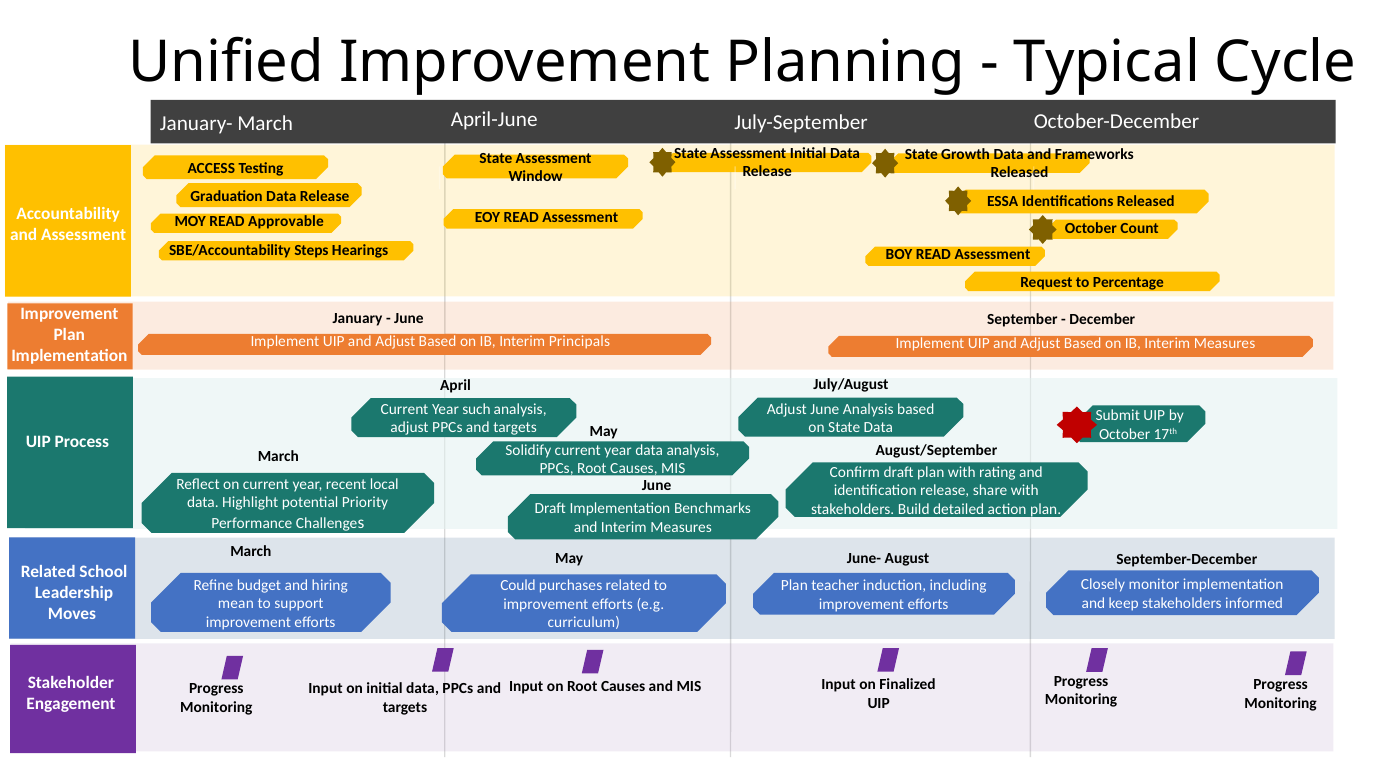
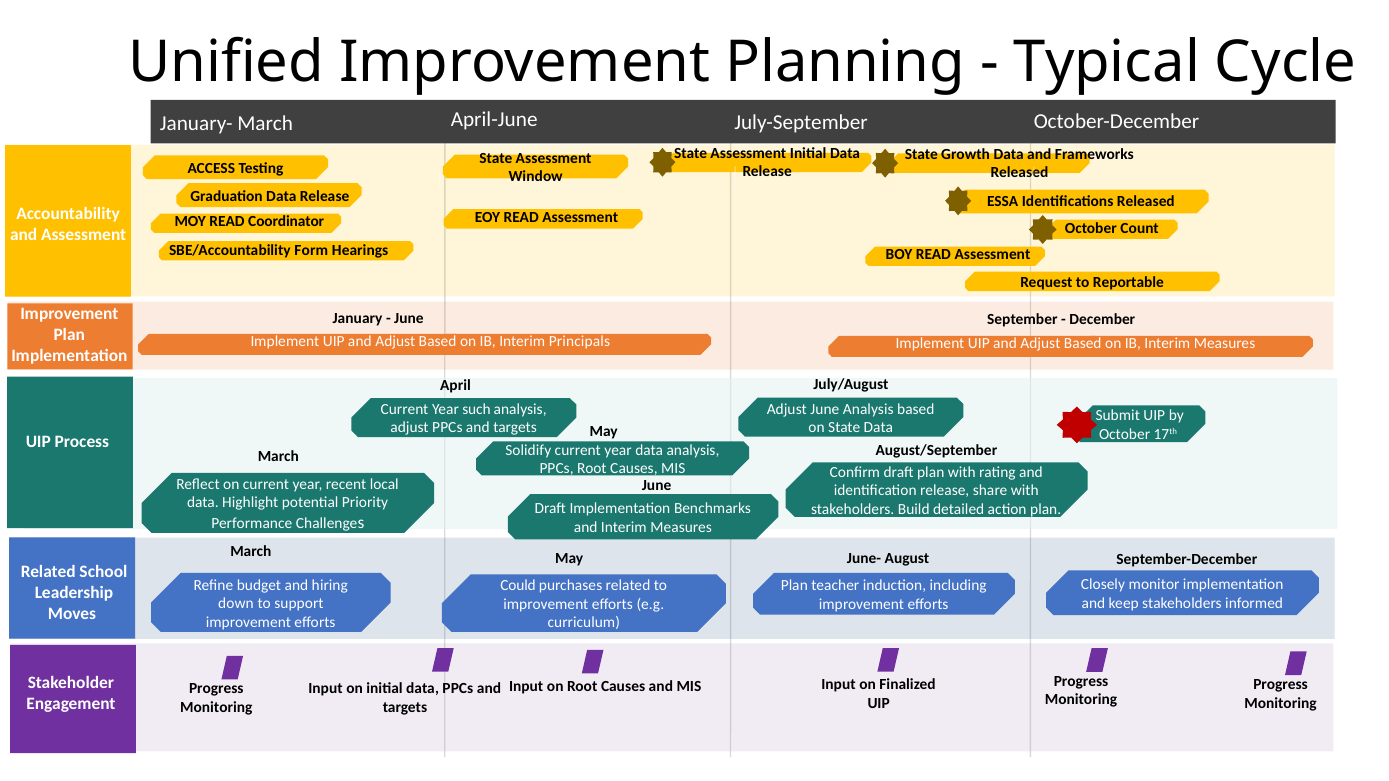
Approvable: Approvable -> Coordinator
Steps: Steps -> Form
Percentage: Percentage -> Reportable
mean: mean -> down
